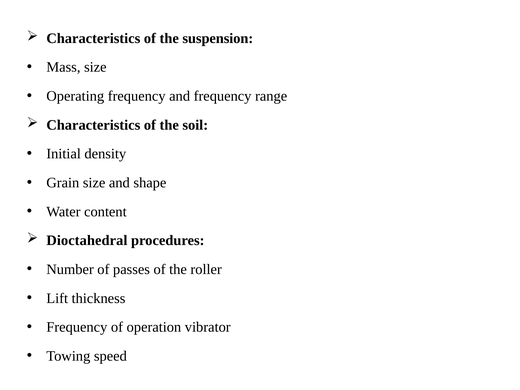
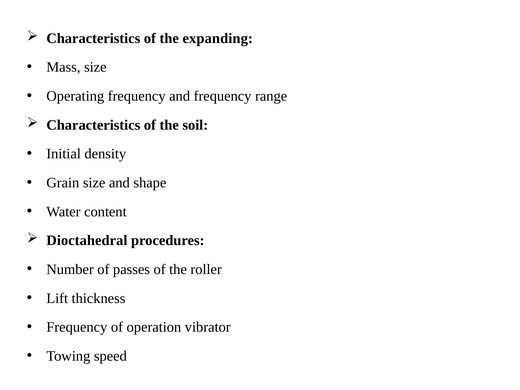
suspension: suspension -> expanding
